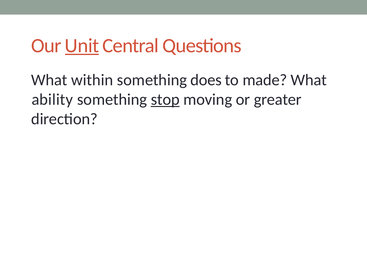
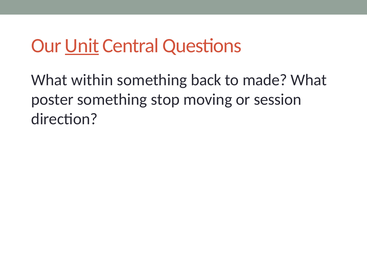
does: does -> back
ability: ability -> poster
stop underline: present -> none
greater: greater -> session
